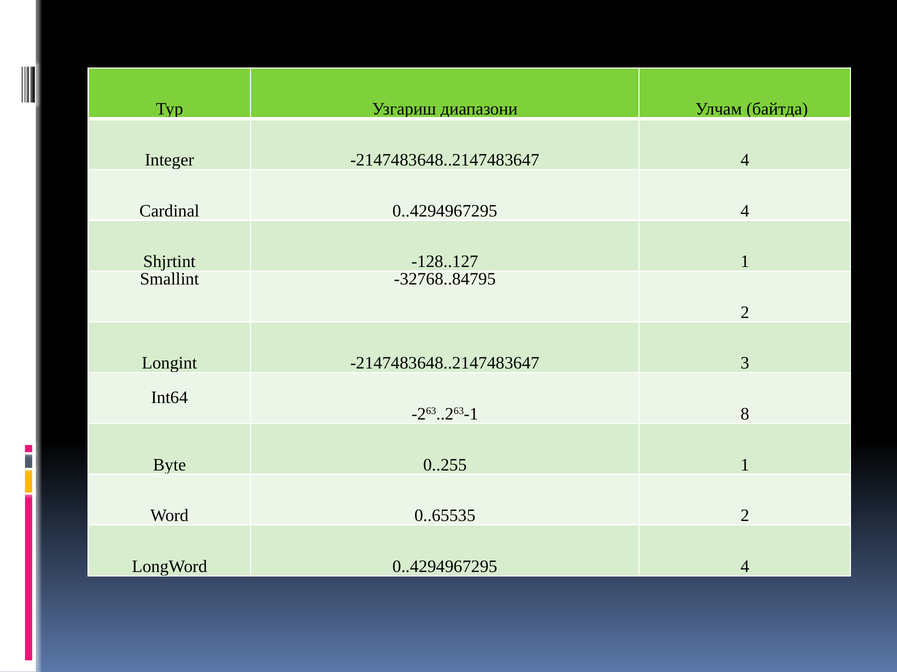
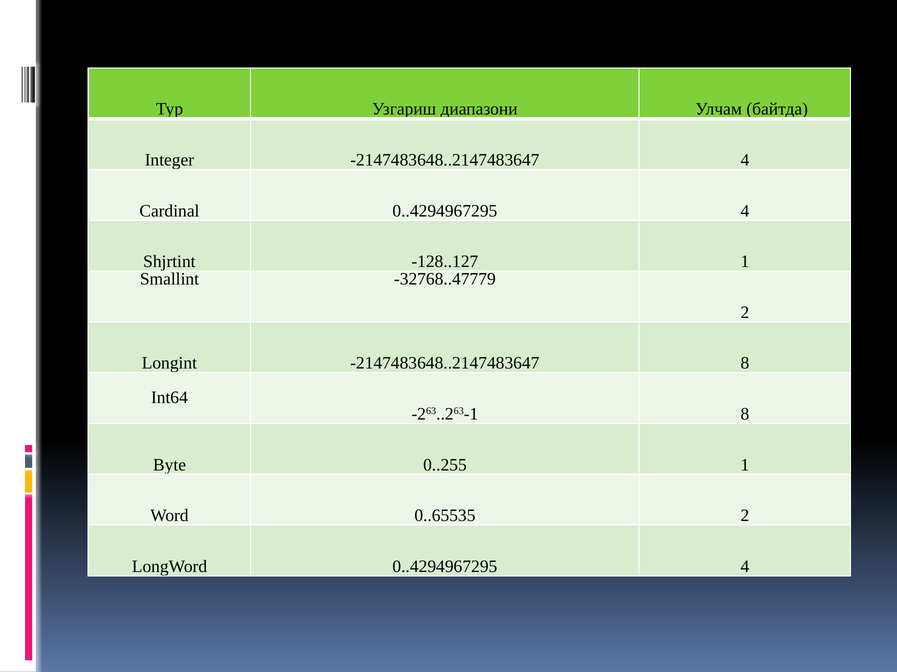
-32768..84795: -32768..84795 -> -32768..47779
-2147483648..2147483647 3: 3 -> 8
